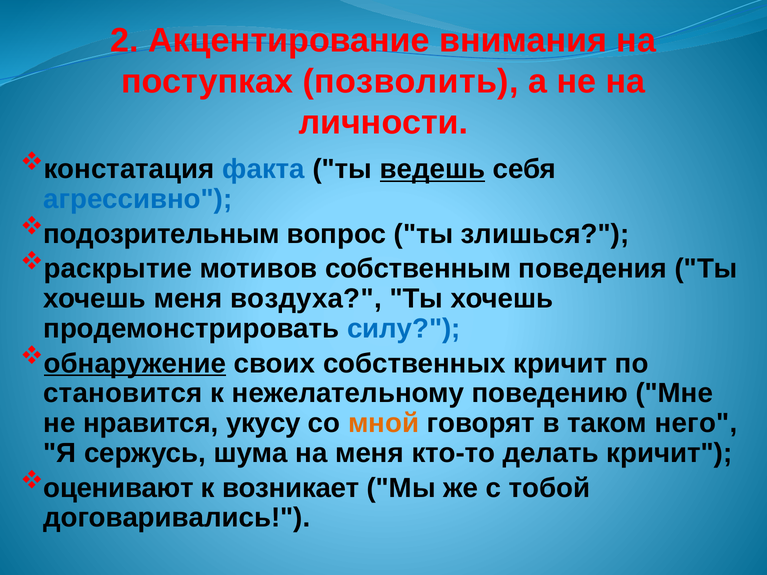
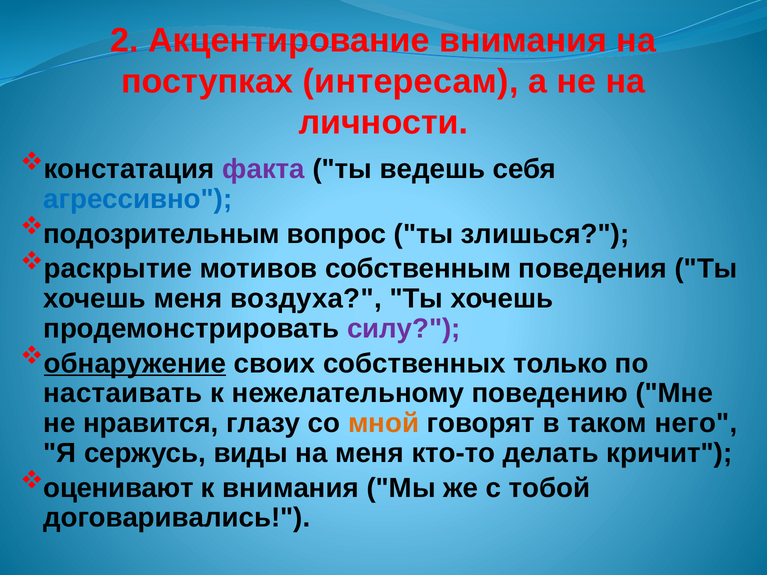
позволить: позволить -> интересам
факта colour: blue -> purple
ведешь underline: present -> none
силу colour: blue -> purple
собственных кричит: кричит -> только
становится: становится -> настаивать
укусу: укусу -> глазу
шума: шума -> виды
к возникает: возникает -> внимания
